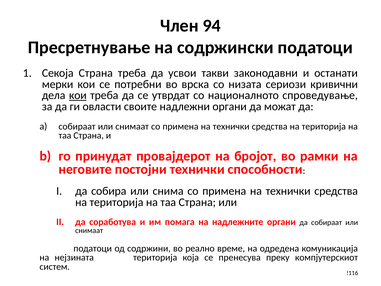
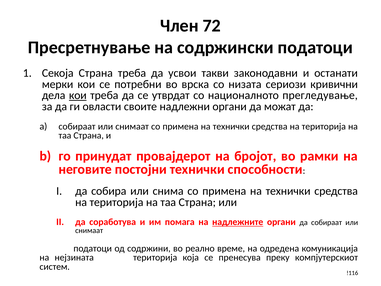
94: 94 -> 72
спроведување: спроведување -> прегледување
надлежните underline: none -> present
